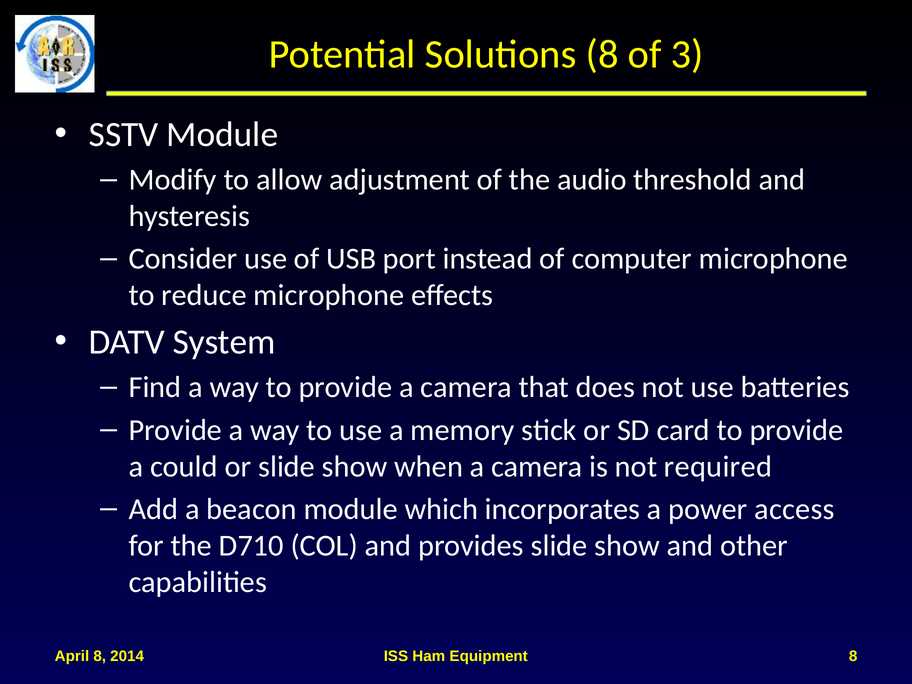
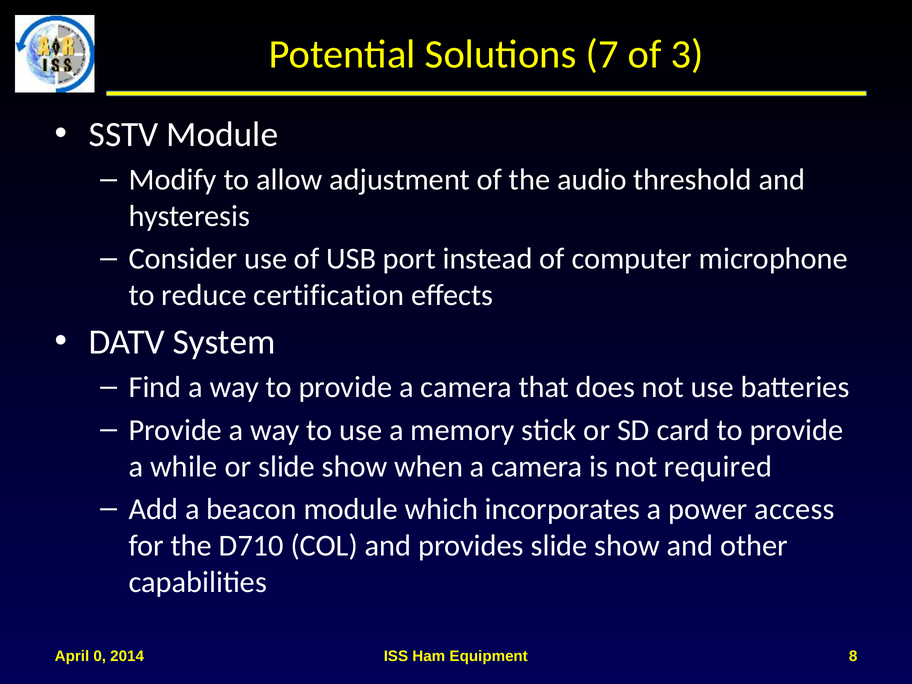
Solutions 8: 8 -> 7
reduce microphone: microphone -> certification
could: could -> while
April 8: 8 -> 0
